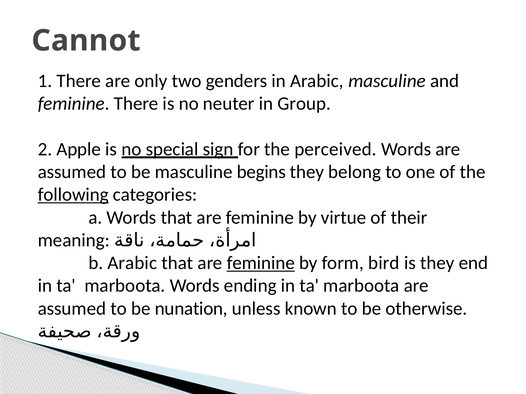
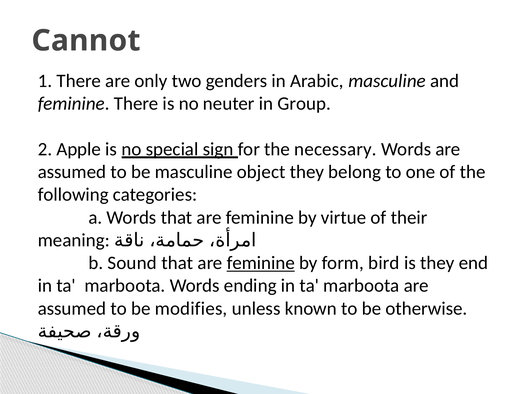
perceived: perceived -> necessary
begins: begins -> object
following underline: present -> none
b Arabic: Arabic -> Sound
nunation: nunation -> modifies
